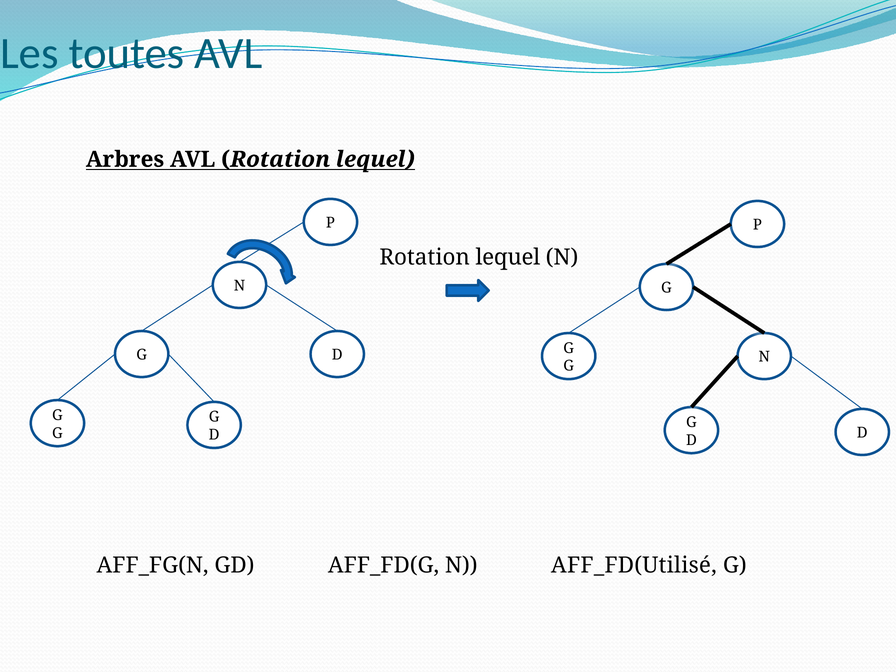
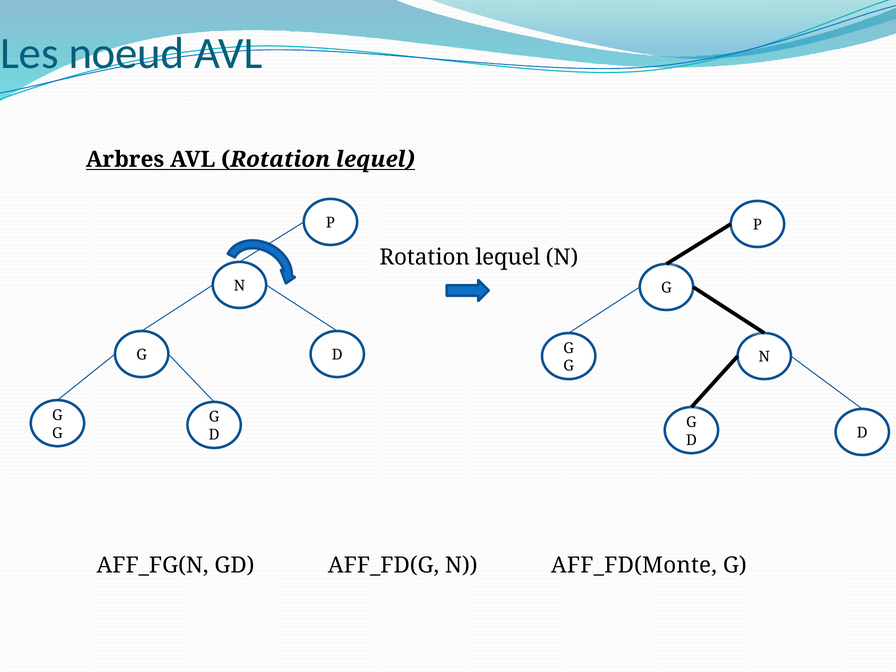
toutes: toutes -> noeud
AFF_FD(Utilisé: AFF_FD(Utilisé -> AFF_FD(Monte
